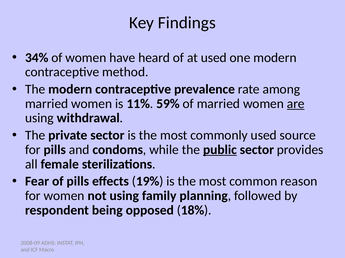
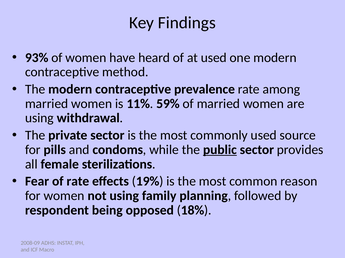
34%: 34% -> 93%
are underline: present -> none
of pills: pills -> rate
